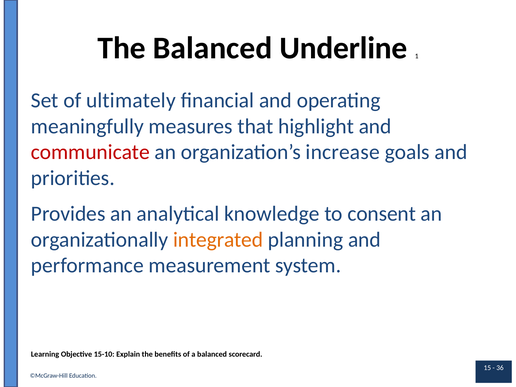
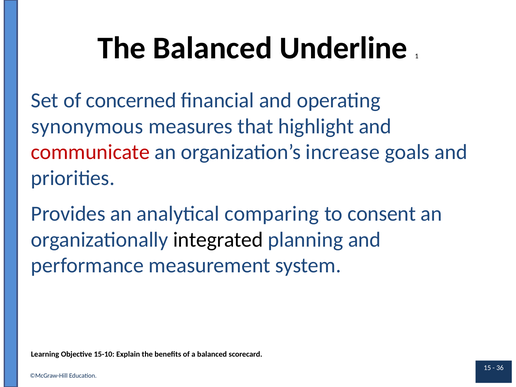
ultimately: ultimately -> concerned
meaningfully: meaningfully -> synonymous
knowledge: knowledge -> comparing
integrated colour: orange -> black
